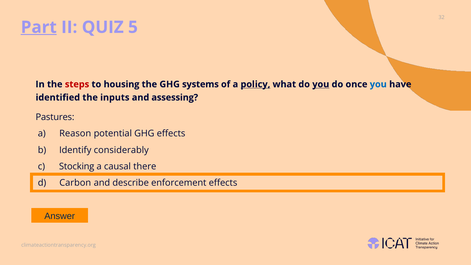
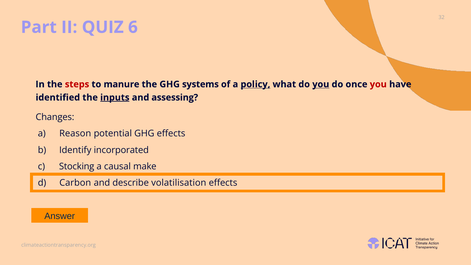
Part underline: present -> none
5: 5 -> 6
housing: housing -> manure
you at (378, 84) colour: blue -> red
inputs underline: none -> present
Pastures: Pastures -> Changes
considerably: considerably -> incorporated
there: there -> make
enforcement: enforcement -> volatilisation
